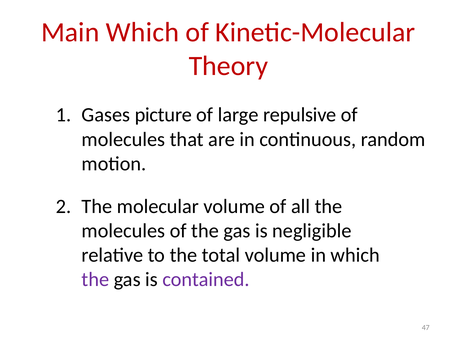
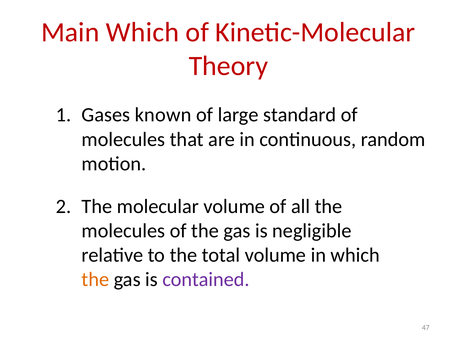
picture: picture -> known
repulsive: repulsive -> standard
the at (95, 279) colour: purple -> orange
